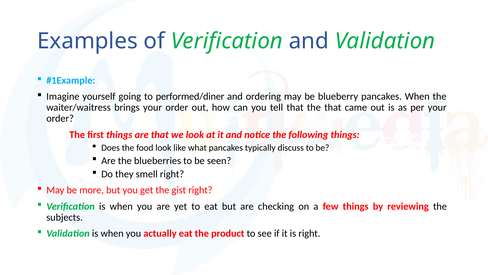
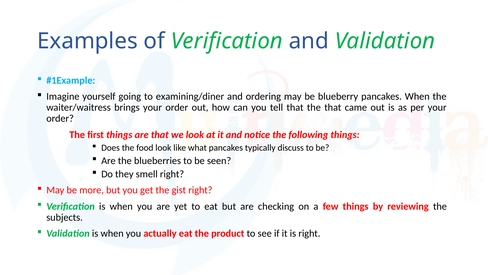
performed/diner: performed/diner -> examining/diner
